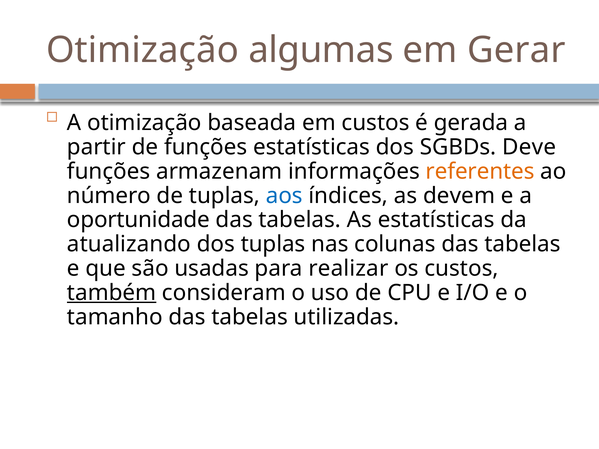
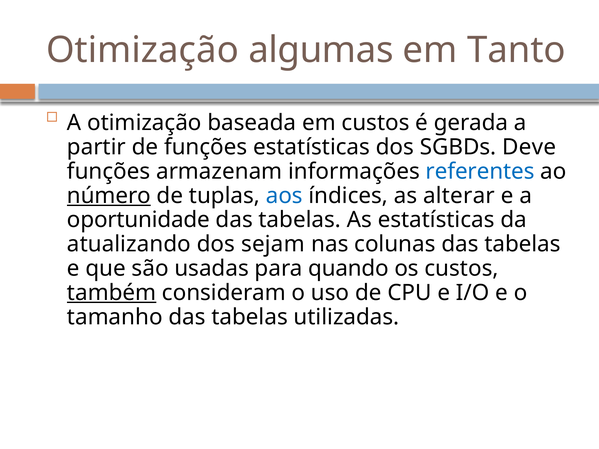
Gerar: Gerar -> Tanto
referentes colour: orange -> blue
número underline: none -> present
devem: devem -> alterar
dos tuplas: tuplas -> sejam
realizar: realizar -> quando
